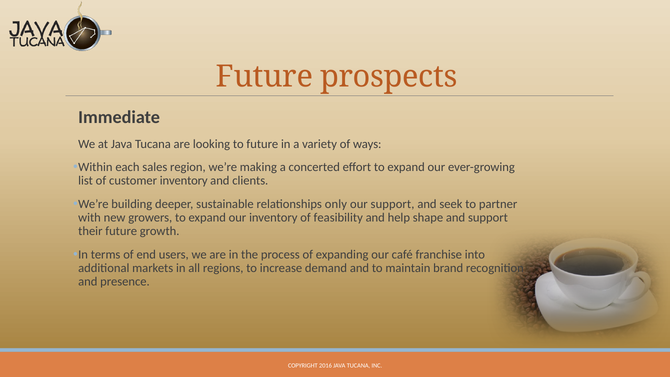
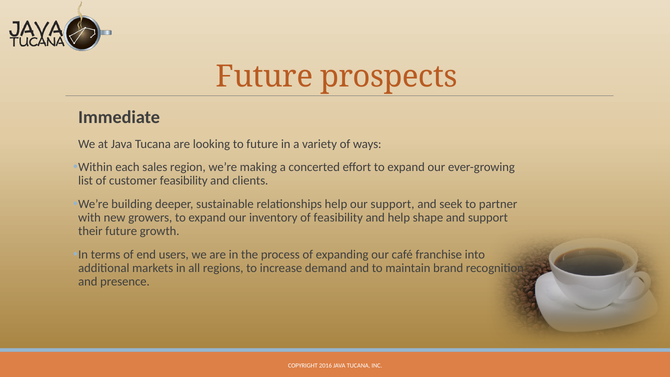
customer inventory: inventory -> feasibility
relationships only: only -> help
